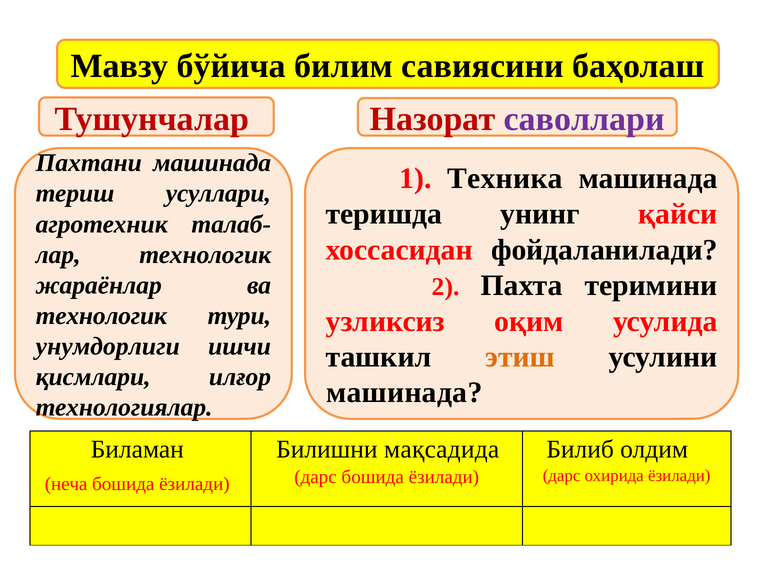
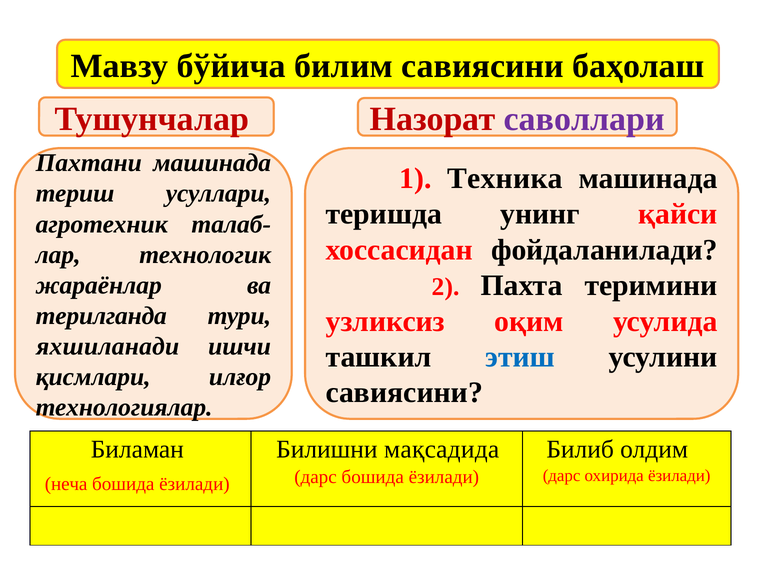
технологик at (101, 316): технологик -> терилганда
унумдорлиги: унумдорлиги -> яхшиланади
этиш colour: orange -> blue
машинада at (404, 393): машинада -> савиясини
